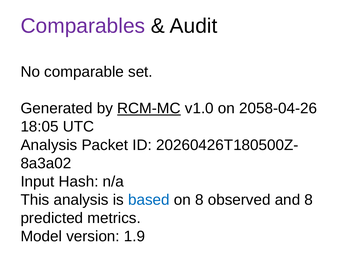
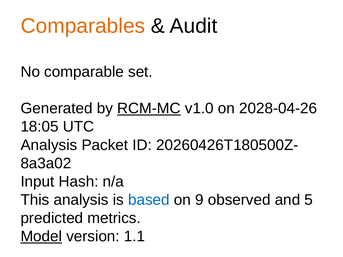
Comparables colour: purple -> orange
2058-04-26: 2058-04-26 -> 2028-04-26
on 8: 8 -> 9
and 8: 8 -> 5
Model underline: none -> present
1.9: 1.9 -> 1.1
